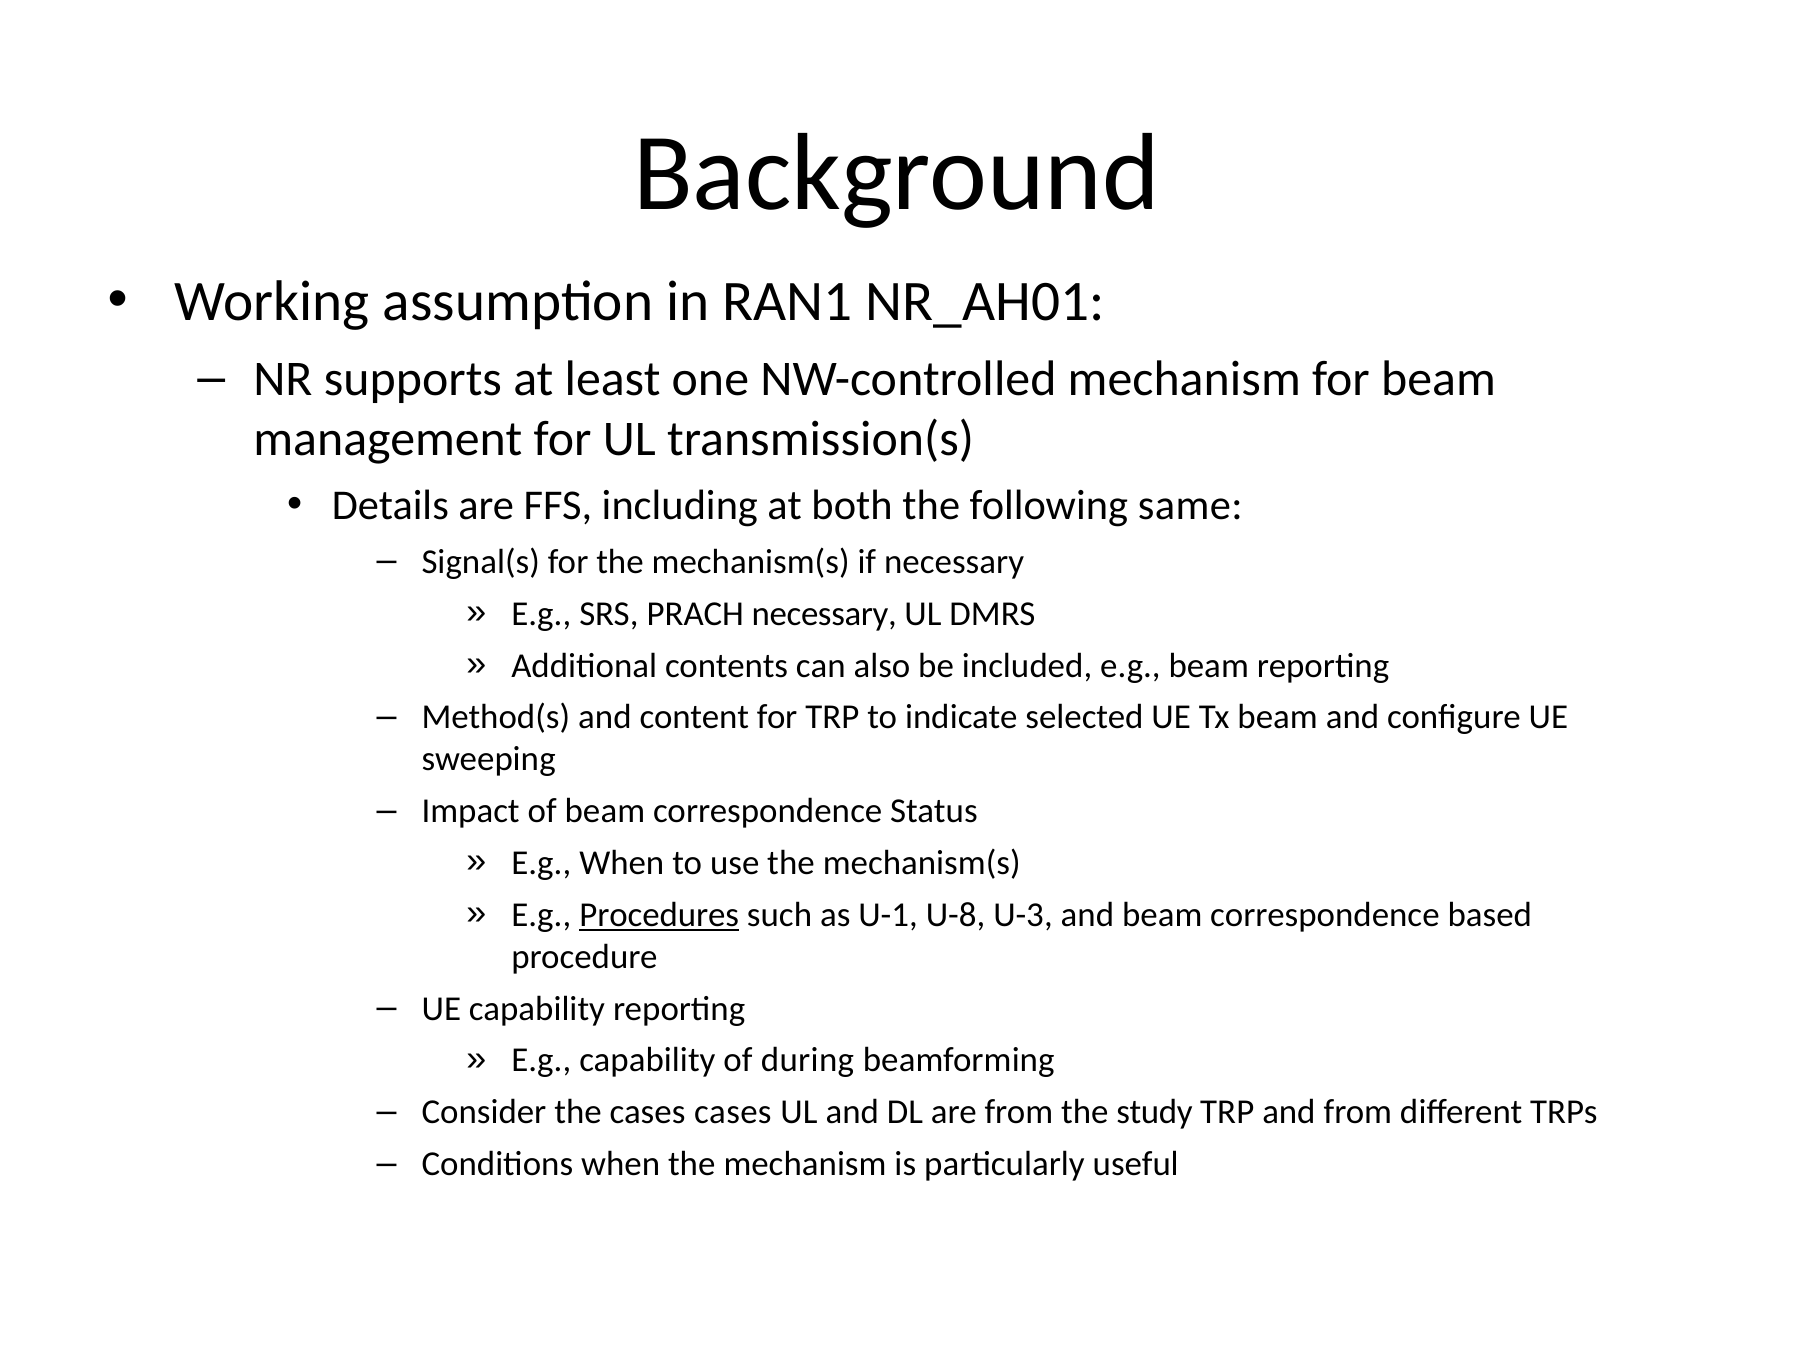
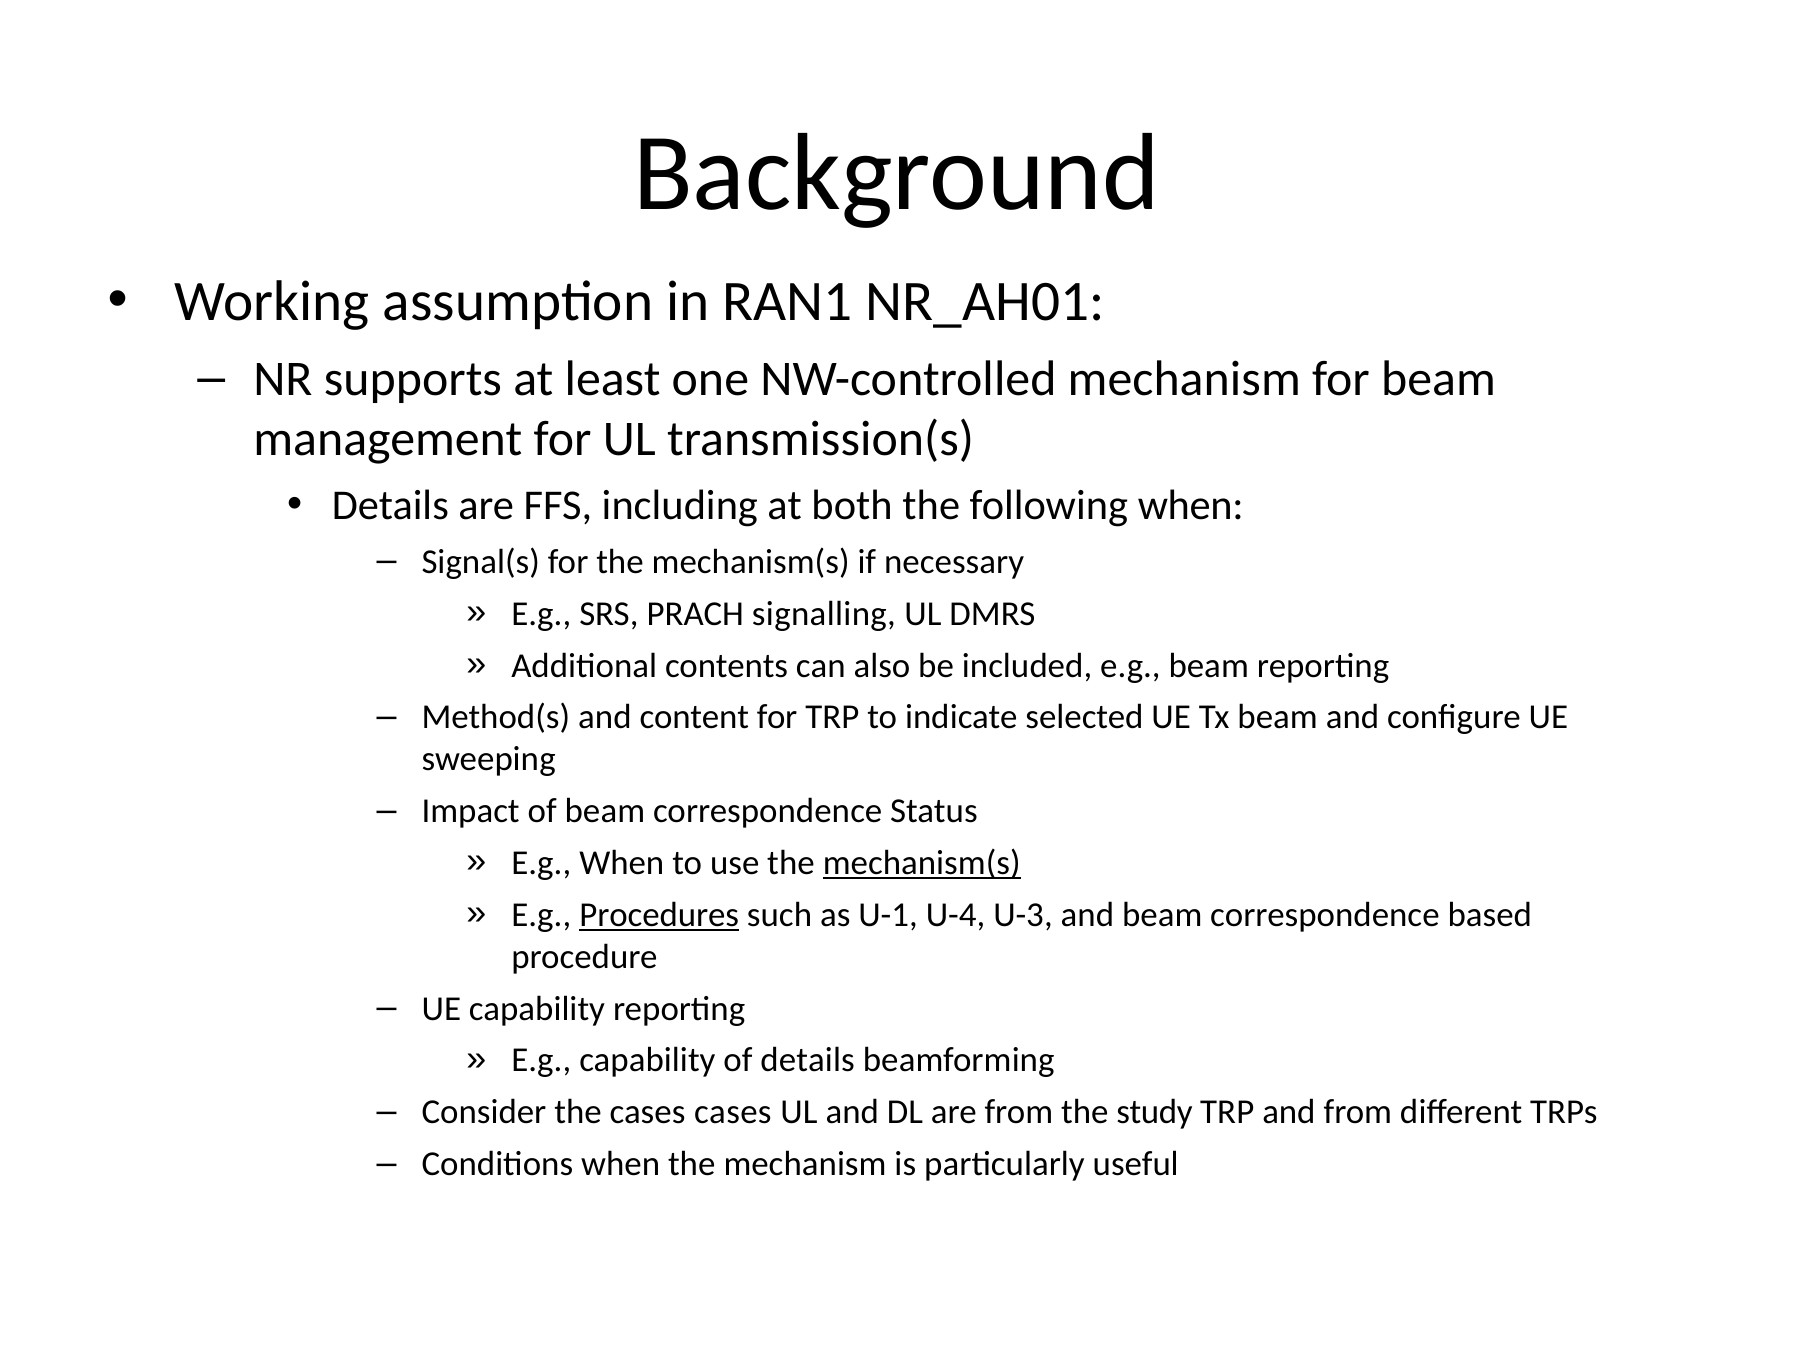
following same: same -> when
PRACH necessary: necessary -> signalling
mechanism(s at (922, 863) underline: none -> present
U-8: U-8 -> U-4
of during: during -> details
